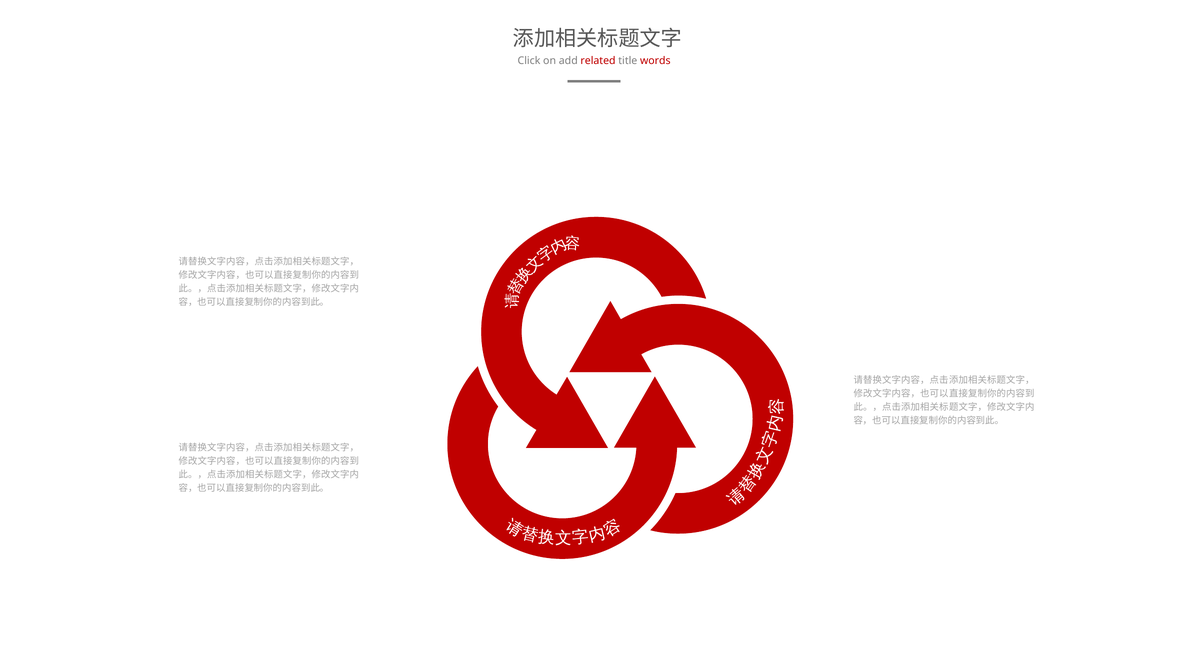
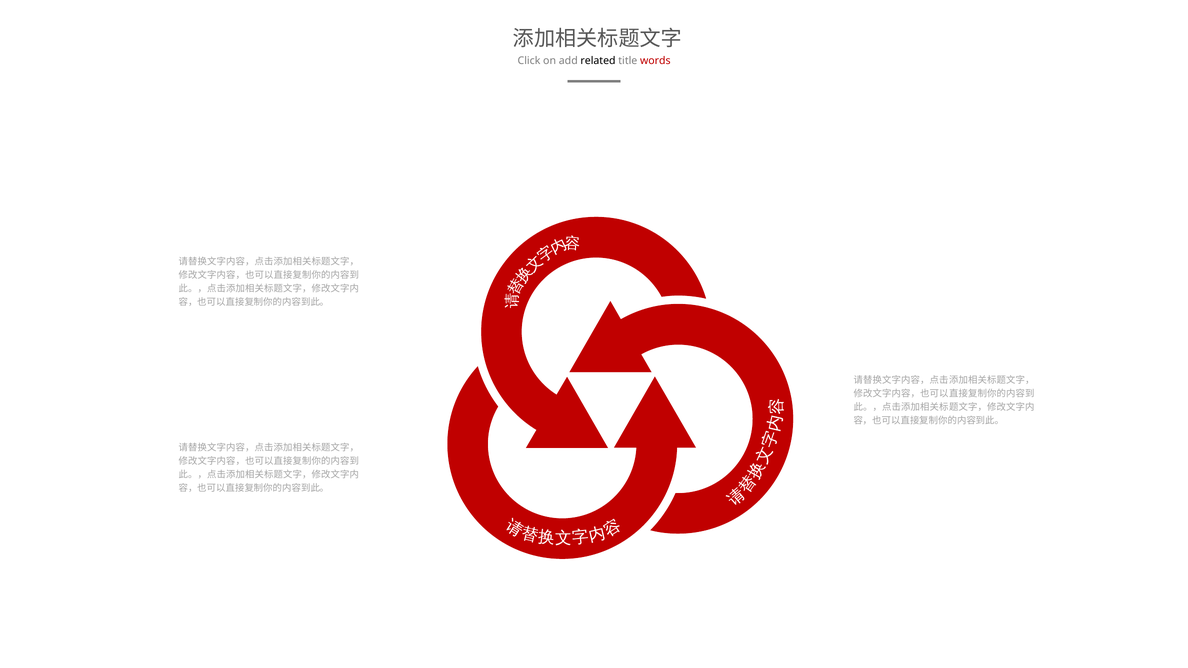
related colour: red -> black
